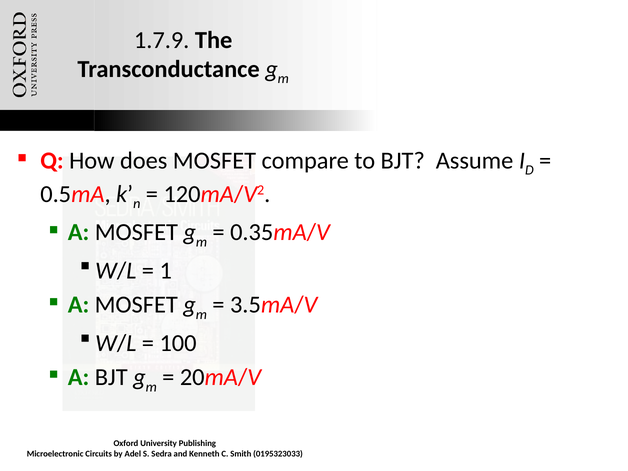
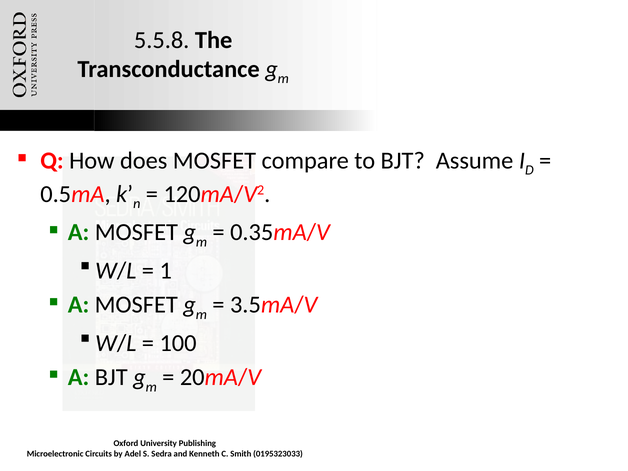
1.7.9: 1.7.9 -> 5.5.8
